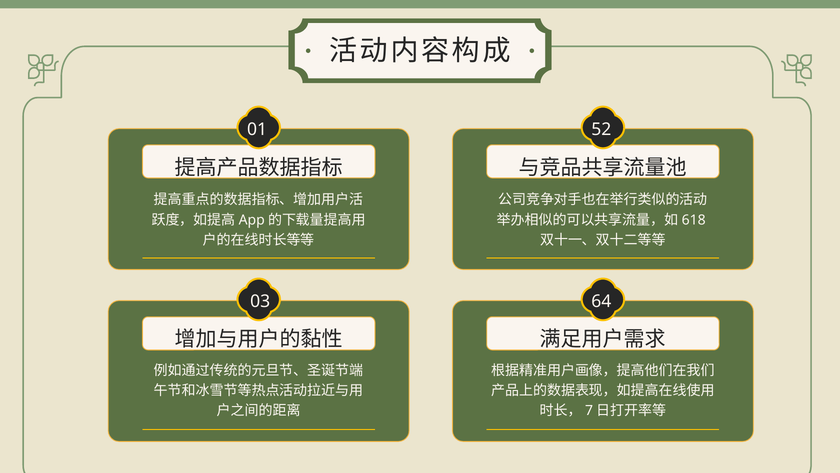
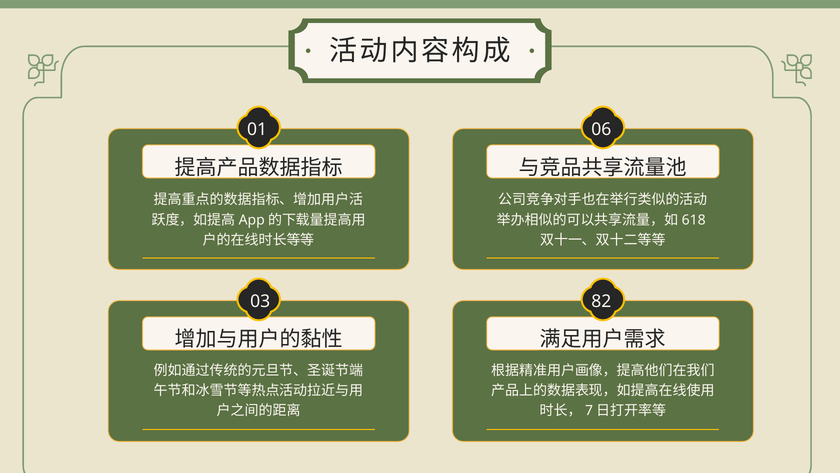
52: 52 -> 06
64: 64 -> 82
